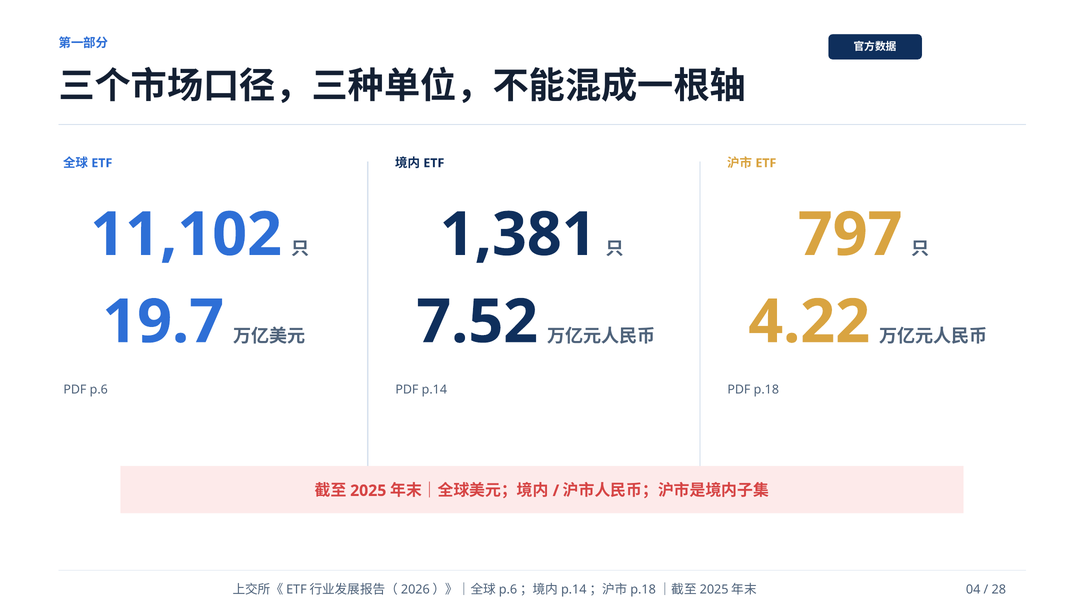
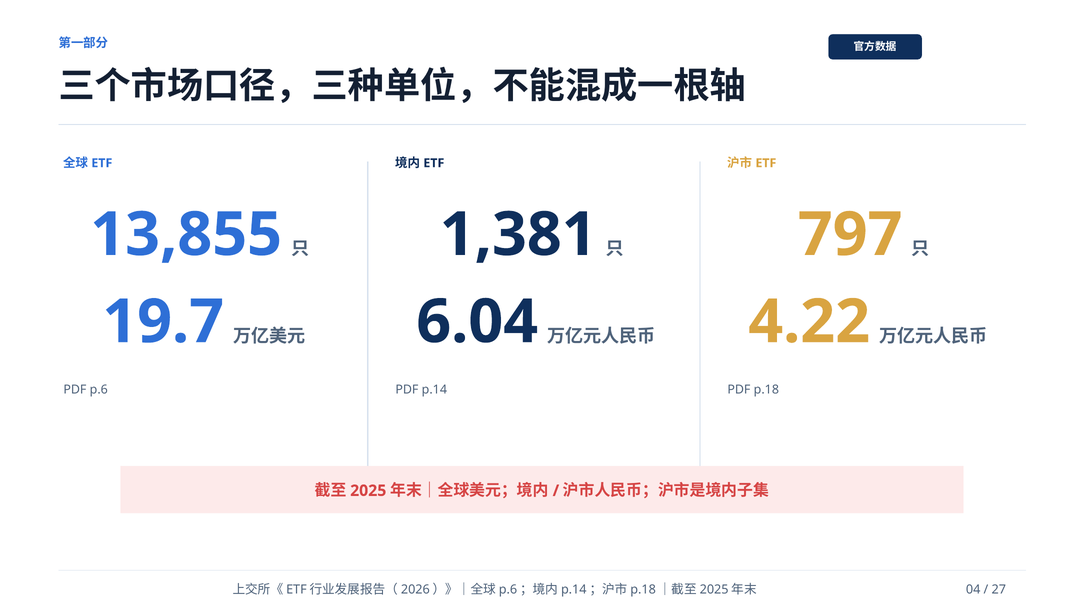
11,102: 11,102 -> 13,855
7.52: 7.52 -> 6.04
28: 28 -> 27
